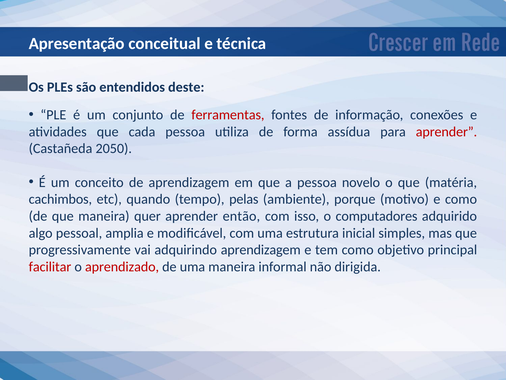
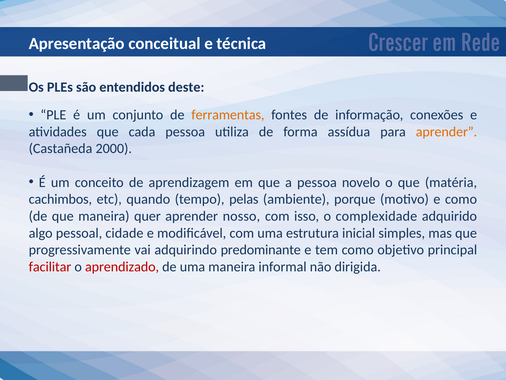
ferramentas colour: red -> orange
aprender at (446, 132) colour: red -> orange
2050: 2050 -> 2000
então: então -> nosso
computadores: computadores -> complexidade
amplia: amplia -> cidade
adquirindo aprendizagem: aprendizagem -> predominante
